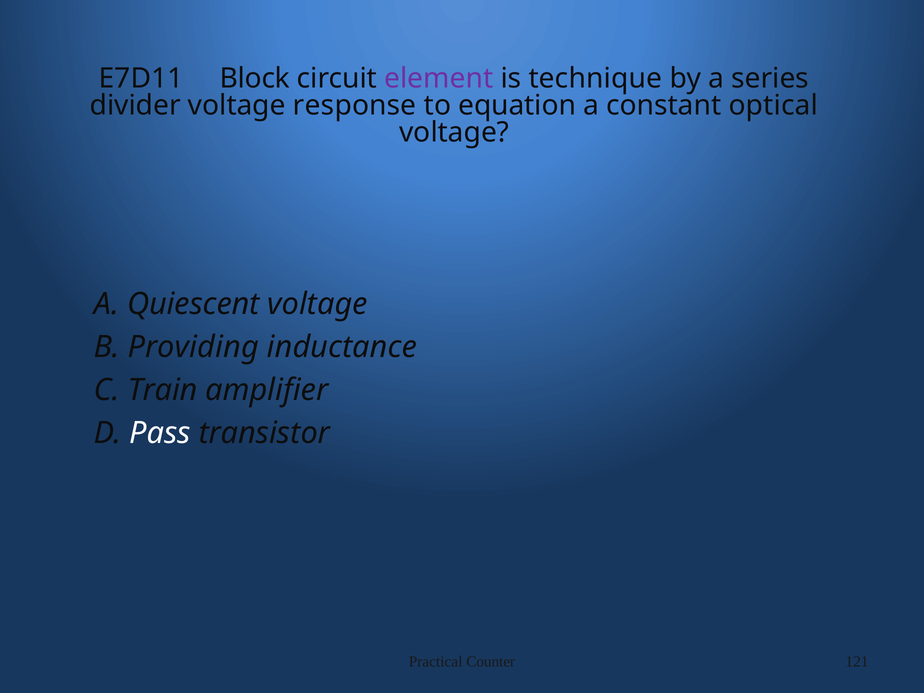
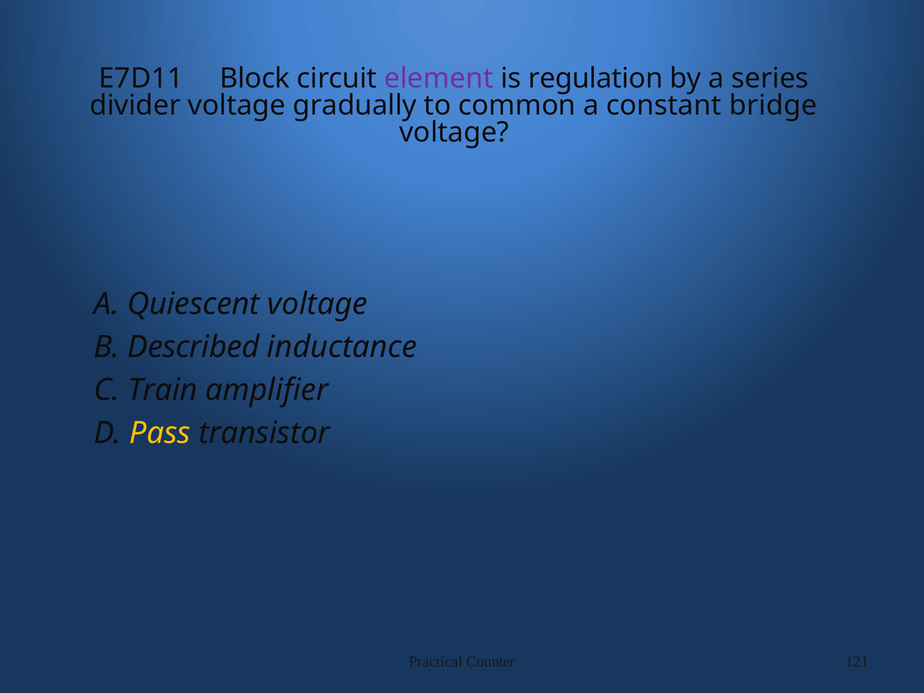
technique: technique -> regulation
response: response -> gradually
equation: equation -> common
optical: optical -> bridge
Providing: Providing -> Described
Pass colour: white -> yellow
